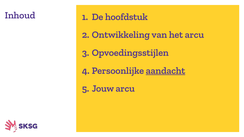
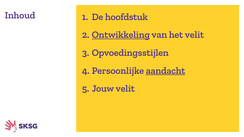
Ontwikkeling underline: none -> present
het arcu: arcu -> velit
Jouw arcu: arcu -> velit
